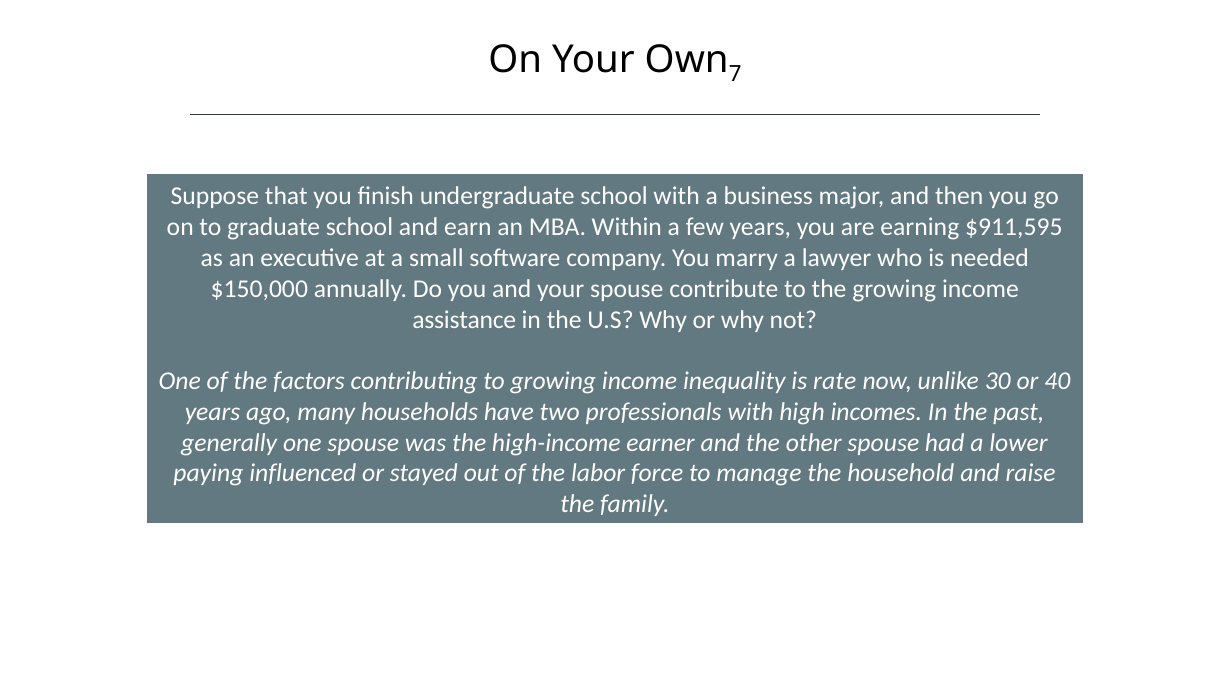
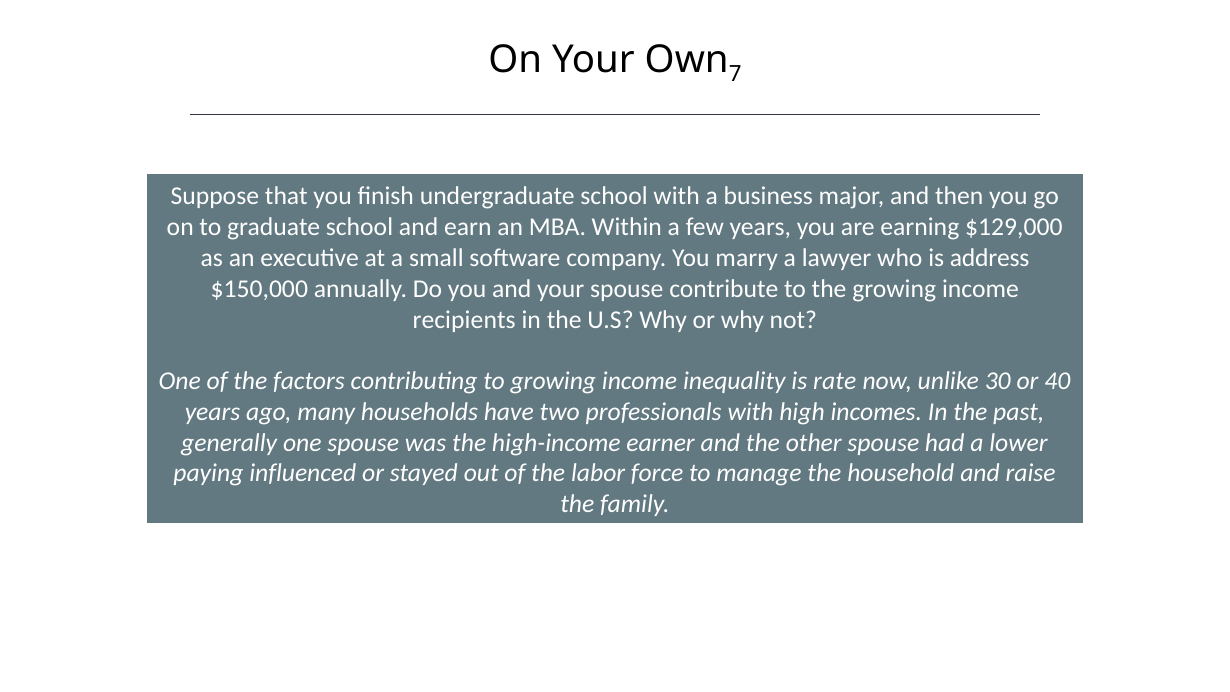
$911,595: $911,595 -> $129,000
needed: needed -> address
assistance: assistance -> recipients
